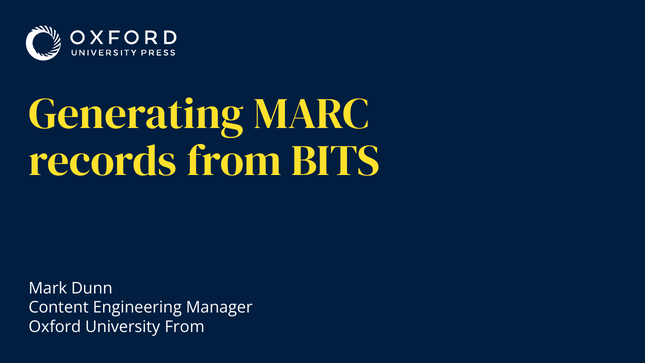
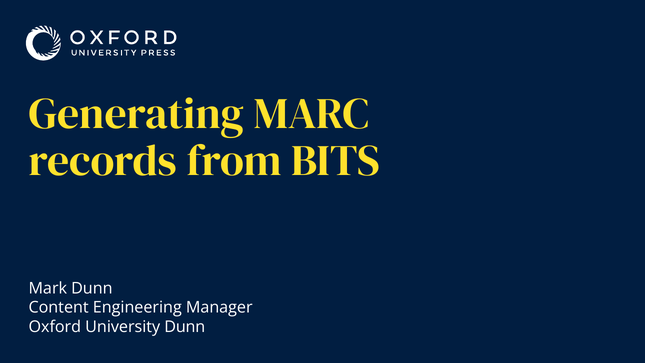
University From: From -> Dunn
